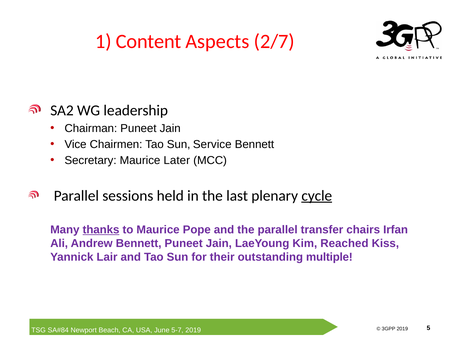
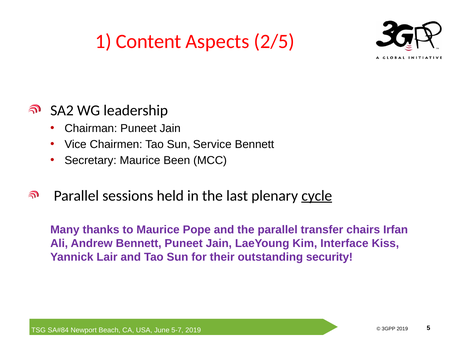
2/7: 2/7 -> 2/5
Later: Later -> Been
thanks underline: present -> none
Reached: Reached -> Interface
multiple: multiple -> security
